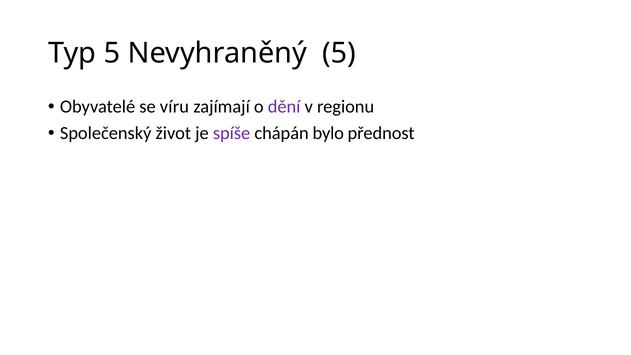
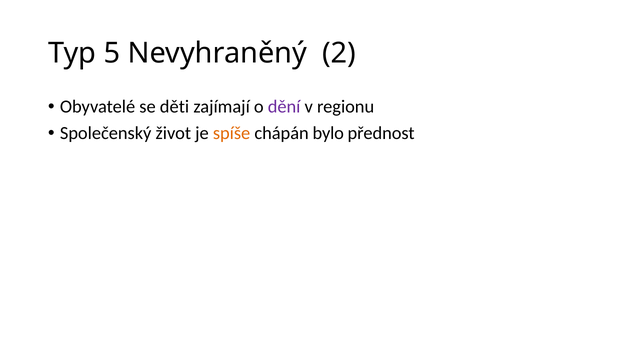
Nevyhraněný 5: 5 -> 2
víru: víru -> děti
spíše colour: purple -> orange
